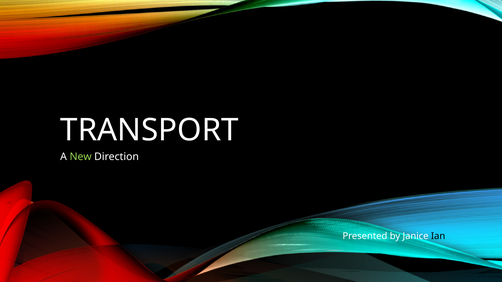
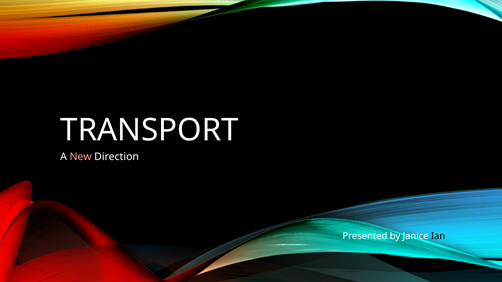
New colour: light green -> pink
